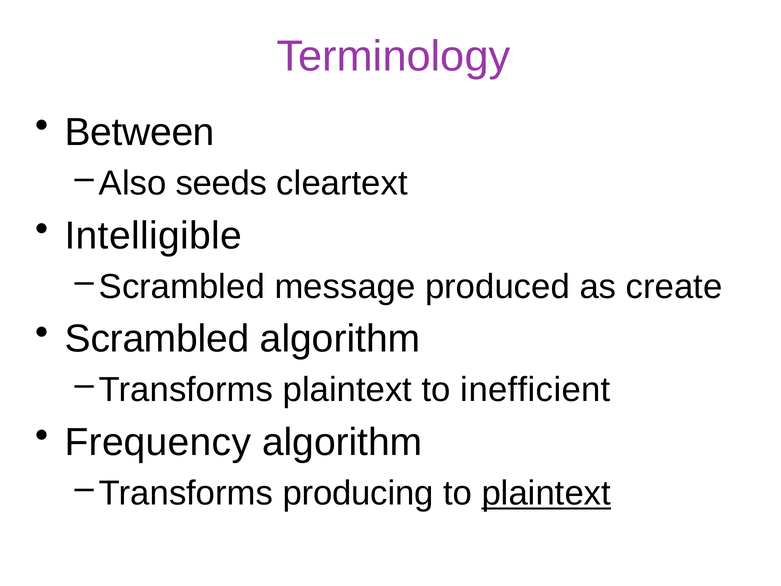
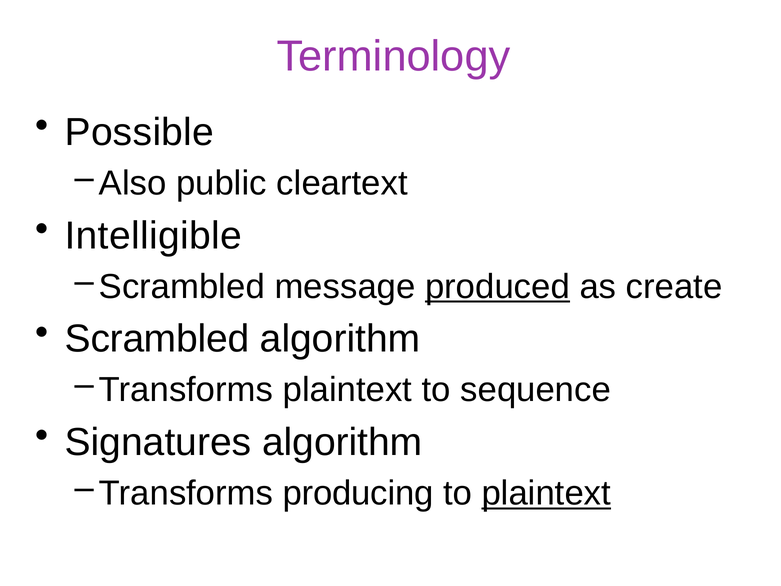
Between: Between -> Possible
seeds: seeds -> public
produced underline: none -> present
inefficient: inefficient -> sequence
Frequency: Frequency -> Signatures
